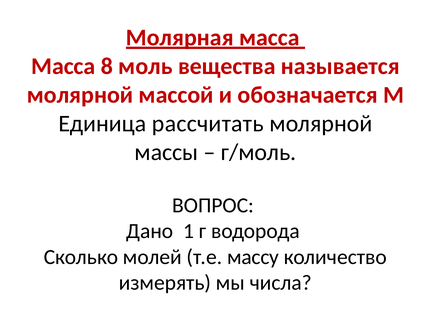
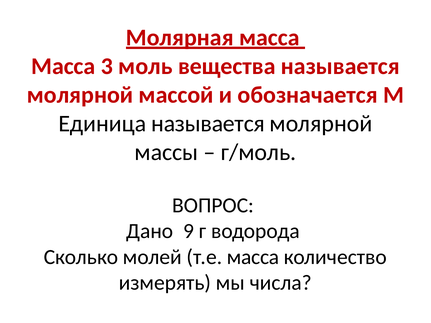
8: 8 -> 3
Единица рассчитать: рассчитать -> называется
1: 1 -> 9
т.е массу: массу -> масса
